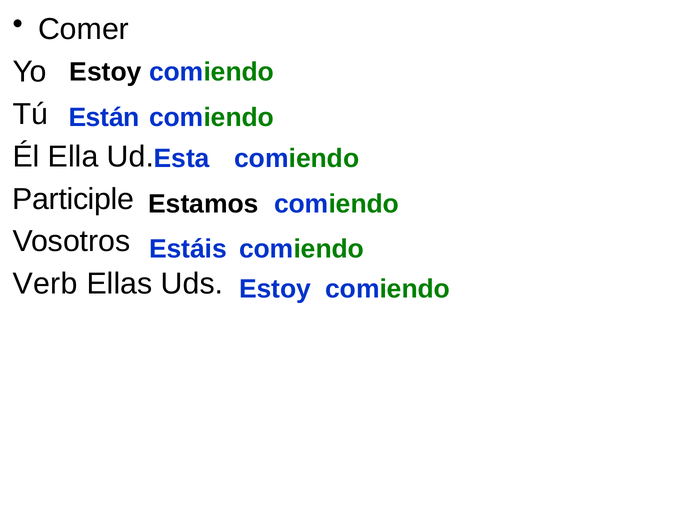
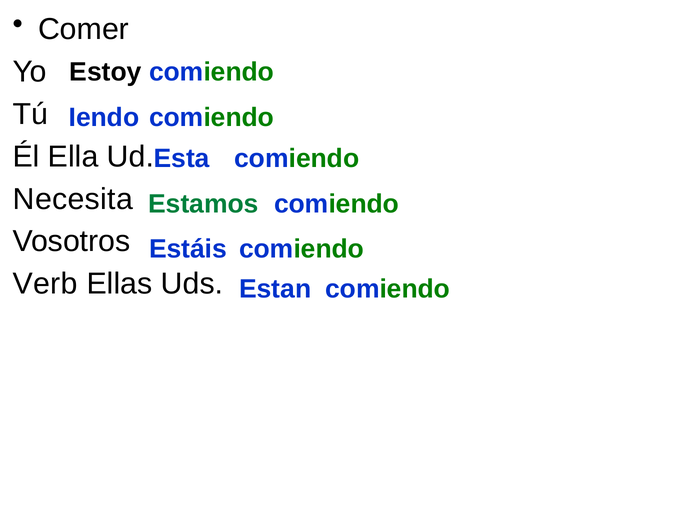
Están: Están -> Iendo
Participle: Participle -> Necesita
Estamos colour: black -> green
Estoy at (275, 289): Estoy -> Estan
